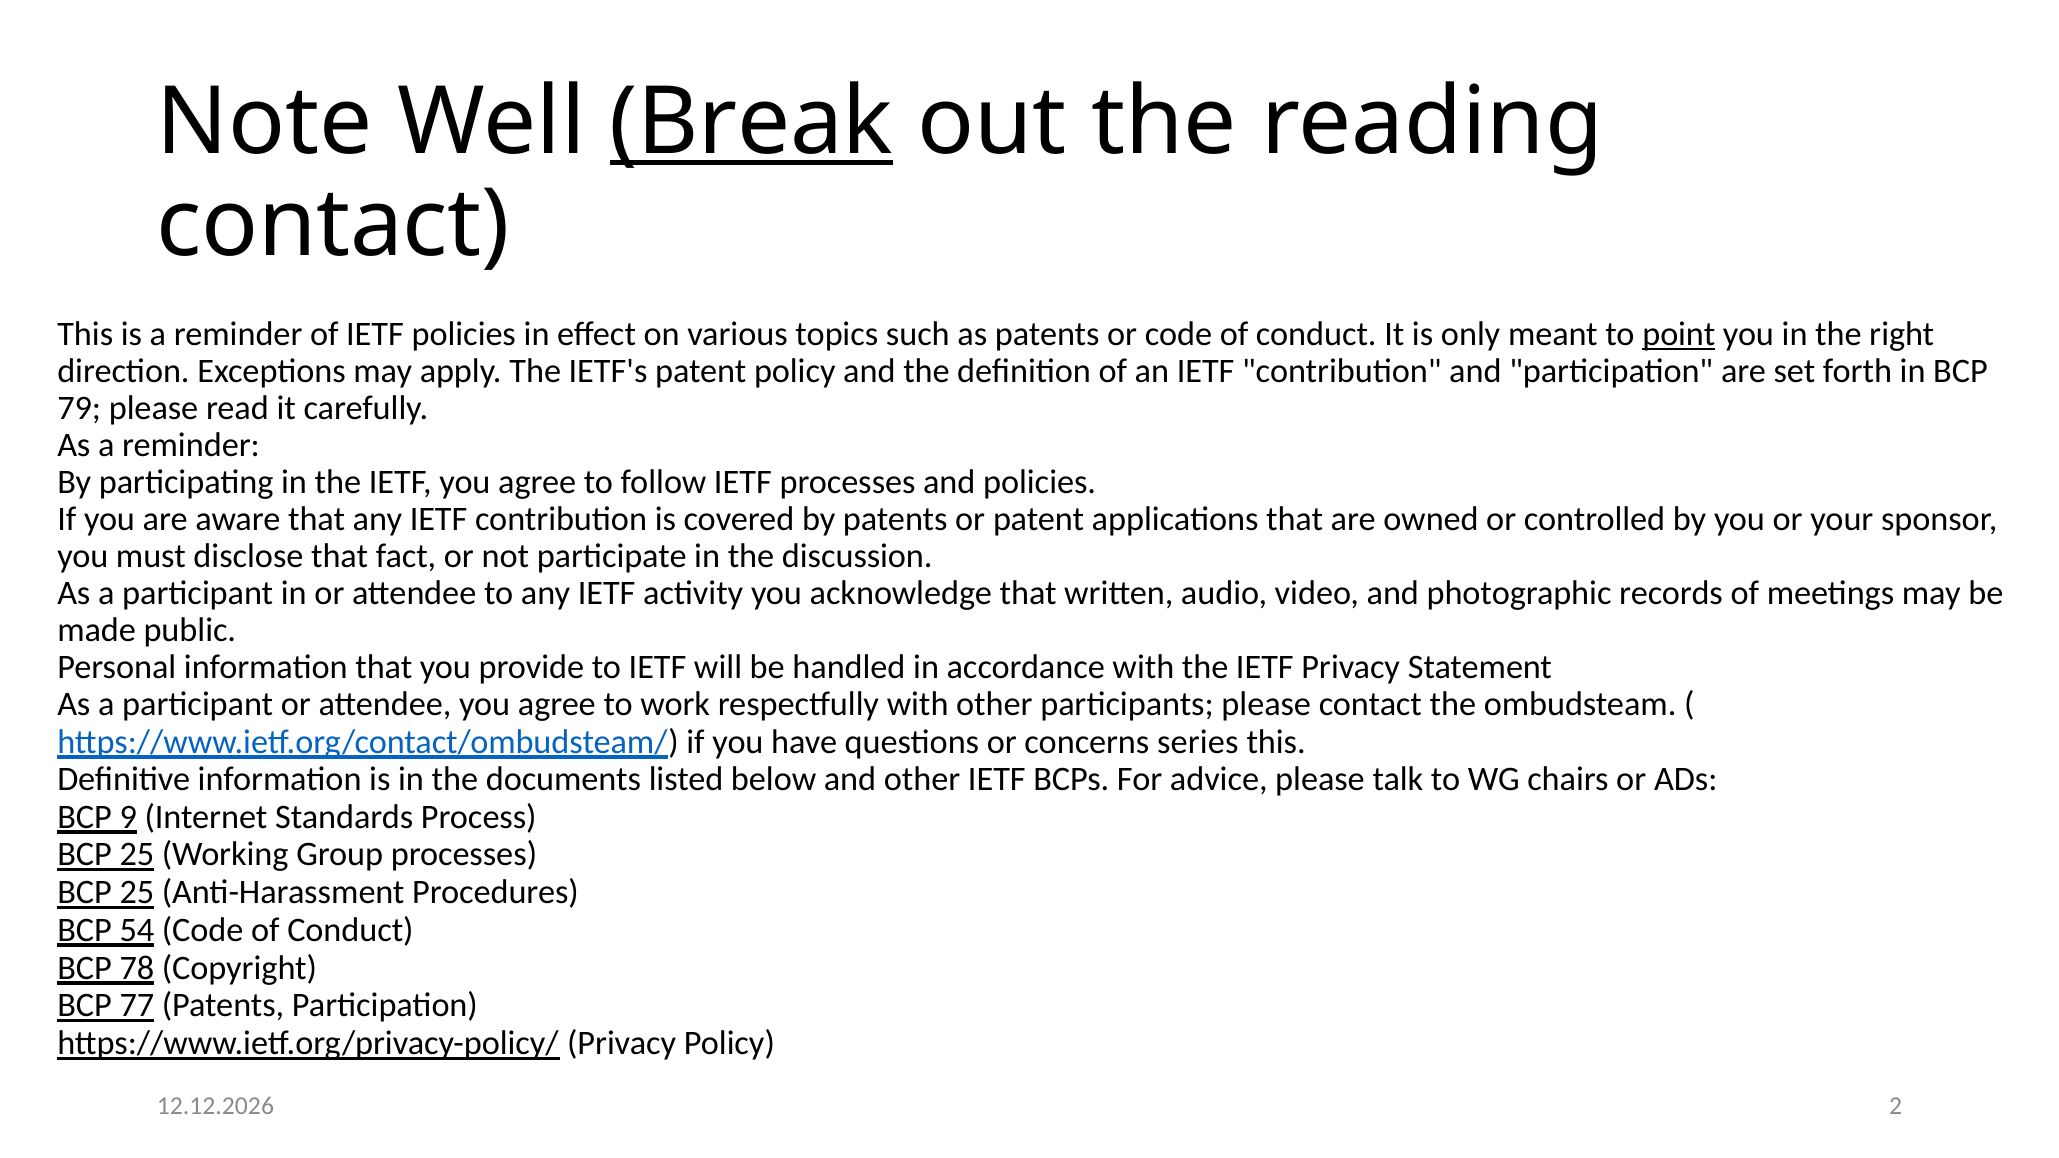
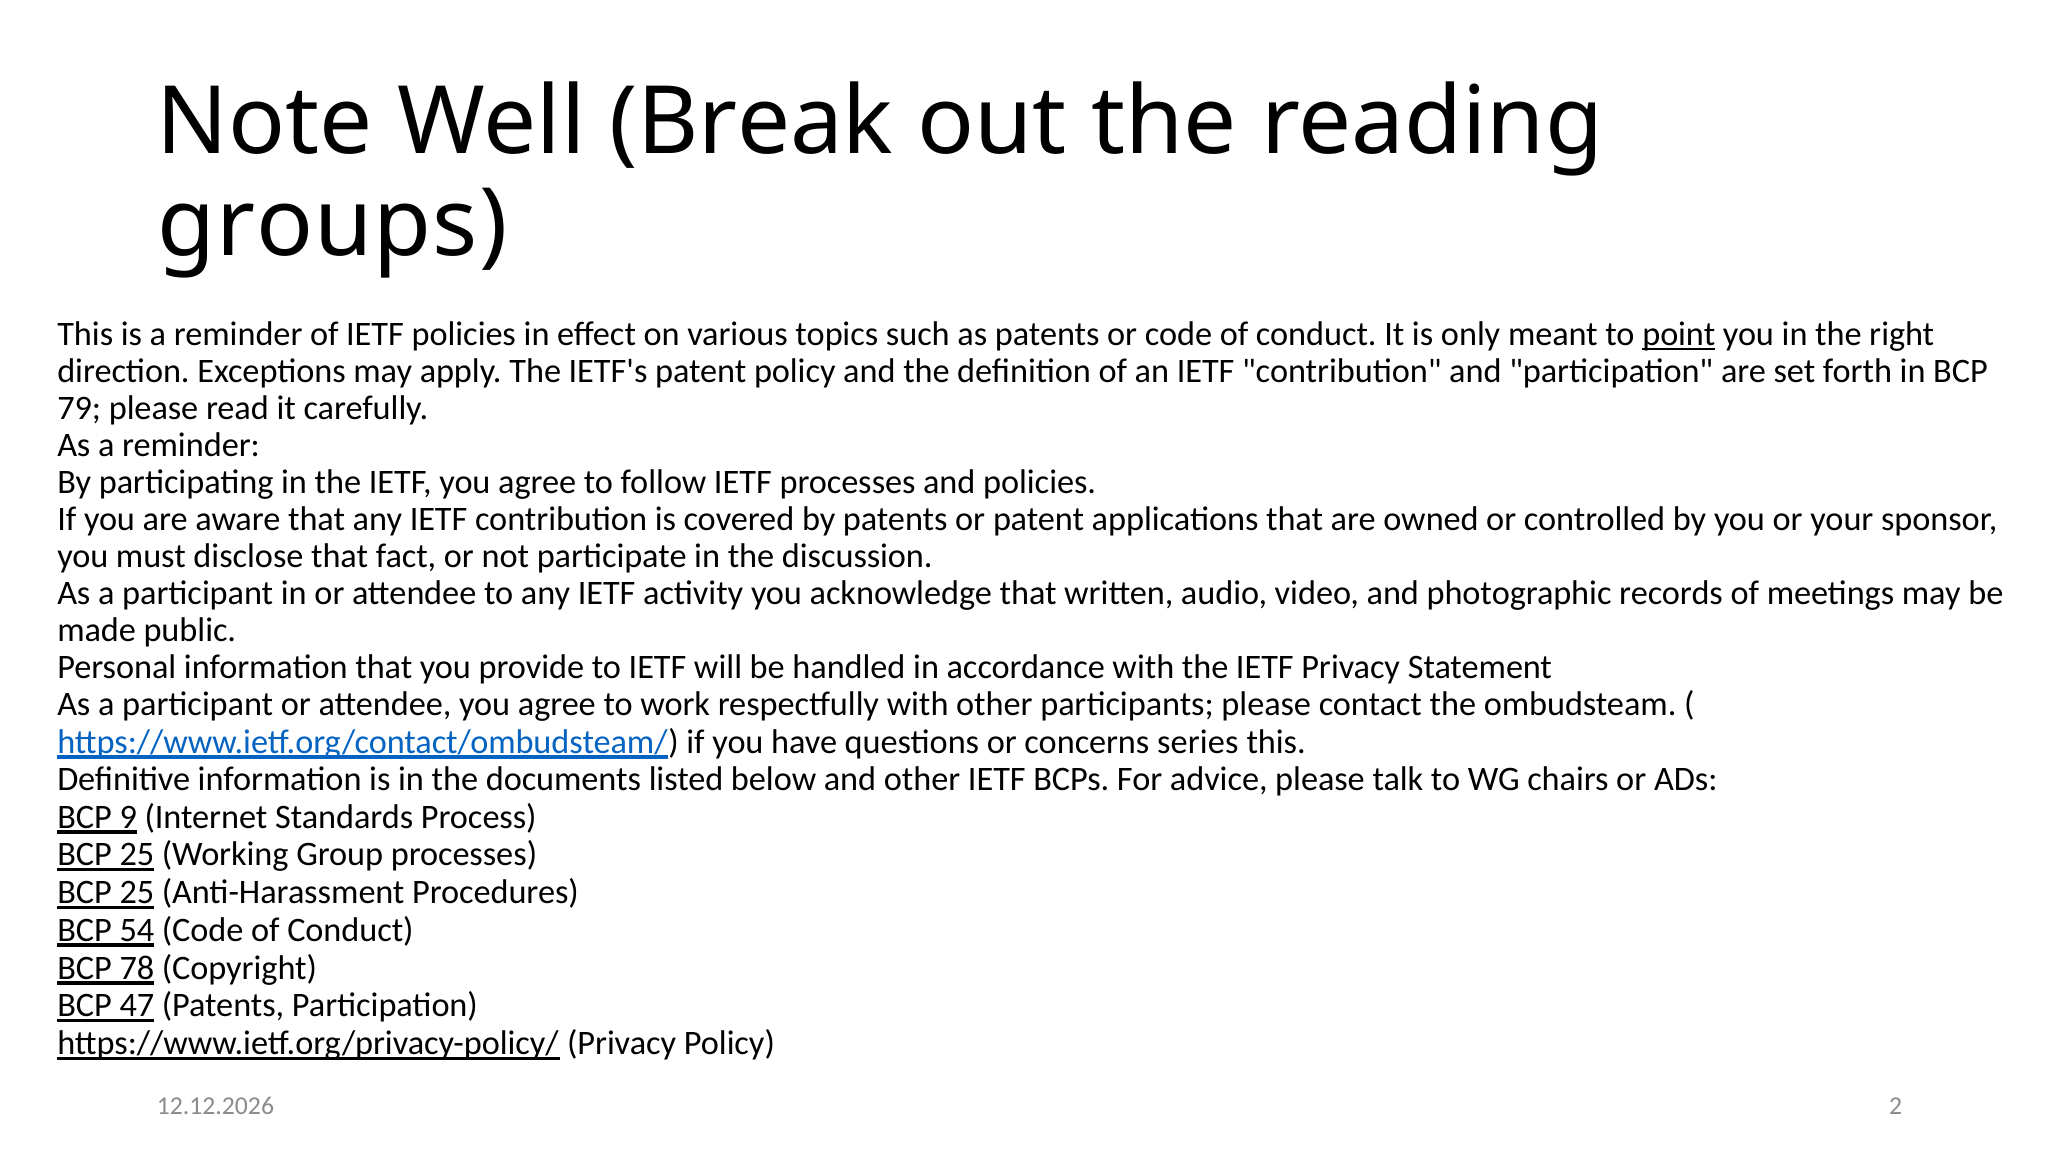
Break underline: present -> none
contact at (333, 224): contact -> groups
77: 77 -> 47
